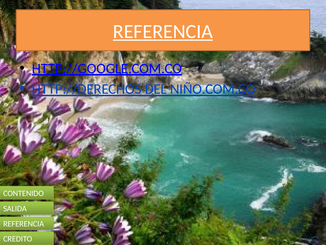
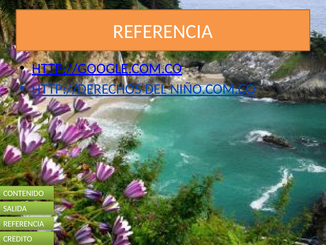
REFERENCIA at (163, 32) underline: present -> none
